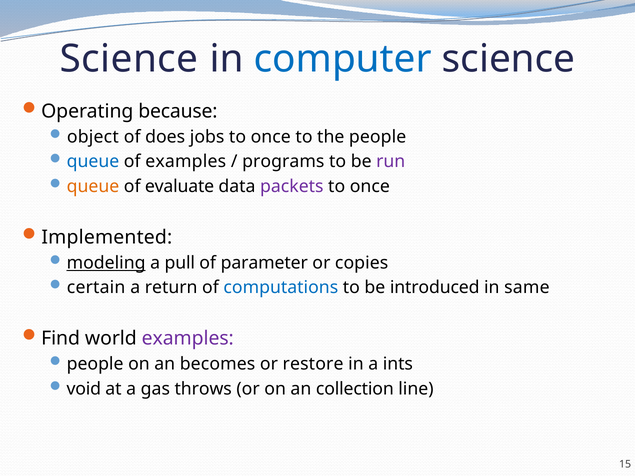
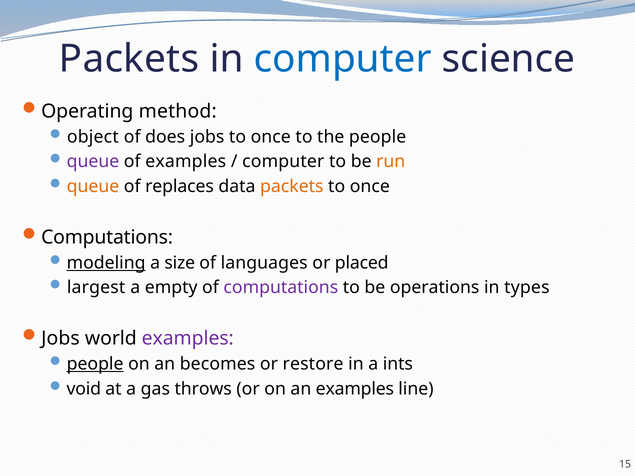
Science at (129, 59): Science -> Packets
because: because -> method
queue at (93, 162) colour: blue -> purple
programs at (283, 162): programs -> computer
run colour: purple -> orange
evaluate: evaluate -> replaces
packets at (292, 186) colour: purple -> orange
Implemented at (107, 237): Implemented -> Computations
pull: pull -> size
parameter: parameter -> languages
copies: copies -> placed
certain: certain -> largest
return: return -> empty
computations at (281, 288) colour: blue -> purple
introduced: introduced -> operations
same: same -> types
Find at (61, 339): Find -> Jobs
people at (95, 364) underline: none -> present
an collection: collection -> examples
